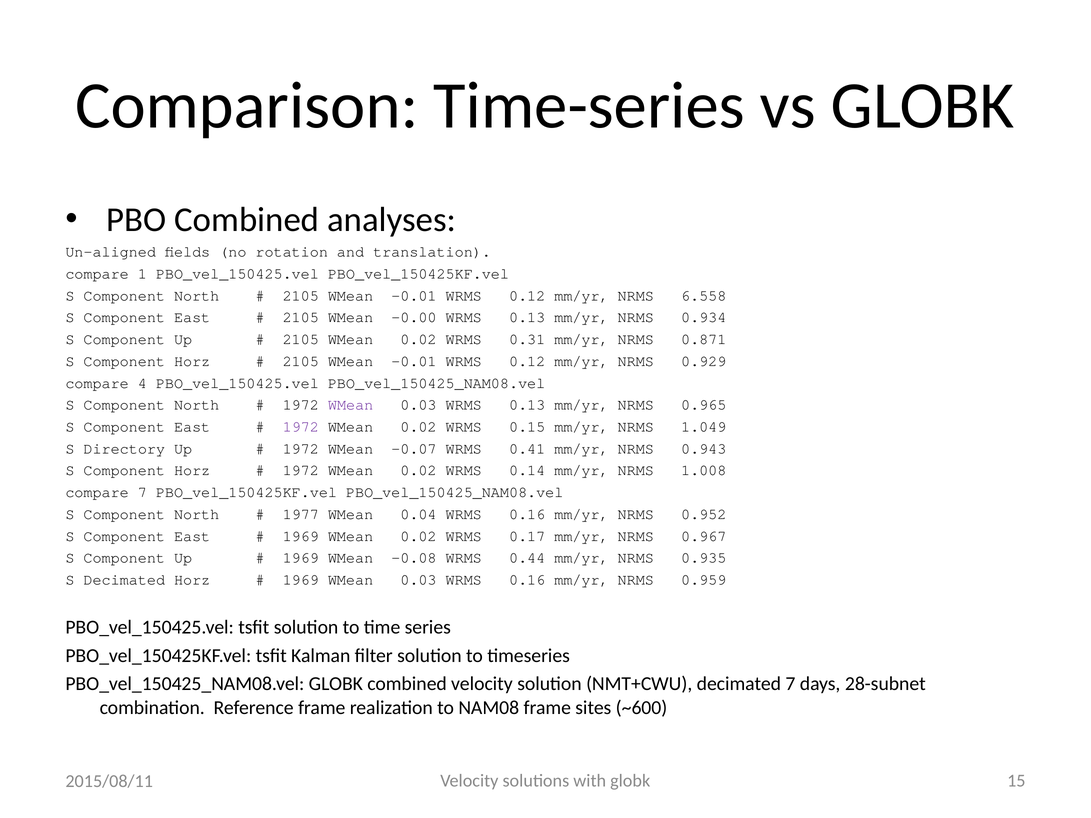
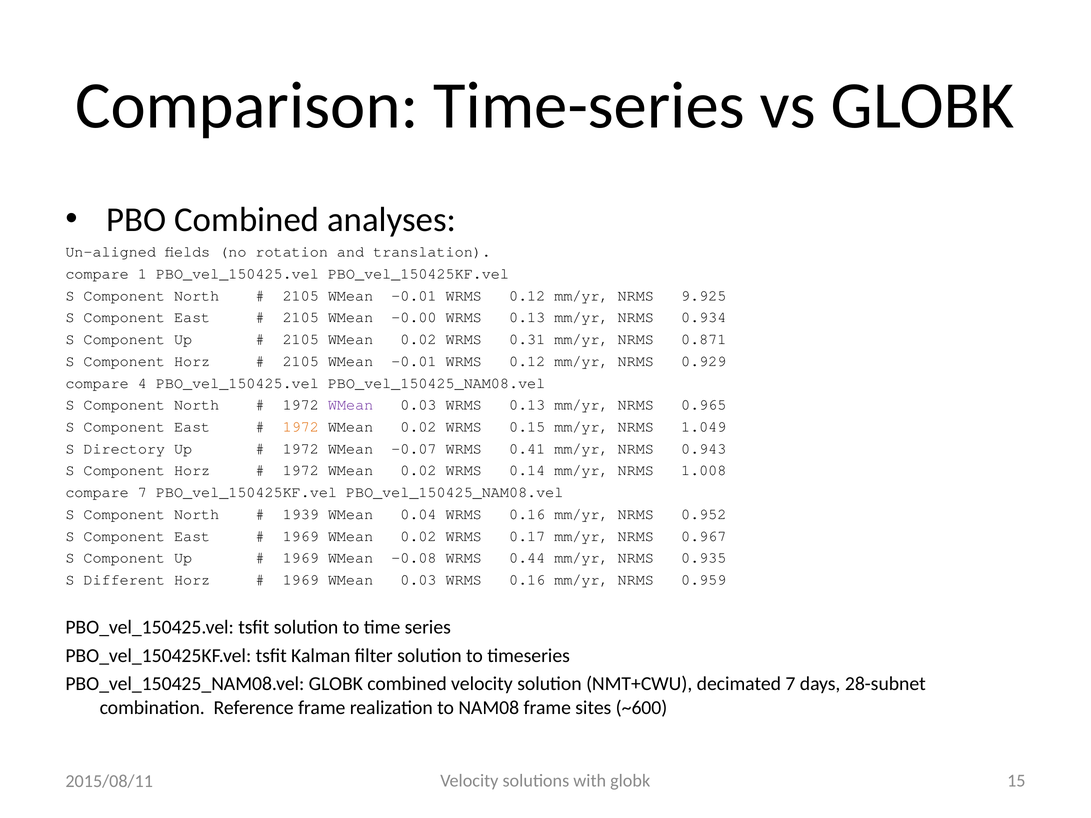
6.558: 6.558 -> 9.925
1972 at (301, 427) colour: purple -> orange
1977: 1977 -> 1939
S Decimated: Decimated -> Different
